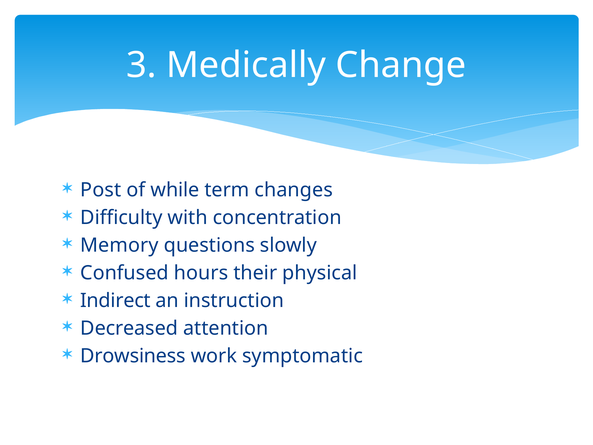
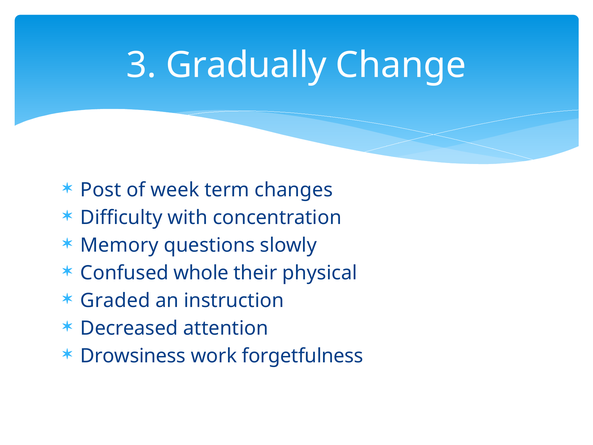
Medically: Medically -> Gradually
while: while -> week
hours: hours -> whole
Indirect: Indirect -> Graded
symptomatic: symptomatic -> forgetfulness
